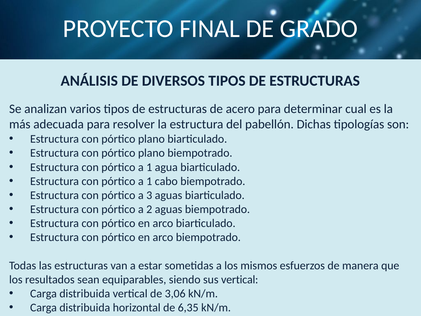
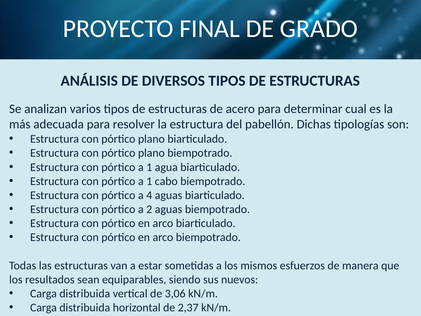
3: 3 -> 4
sus vertical: vertical -> nuevos
6,35: 6,35 -> 2,37
